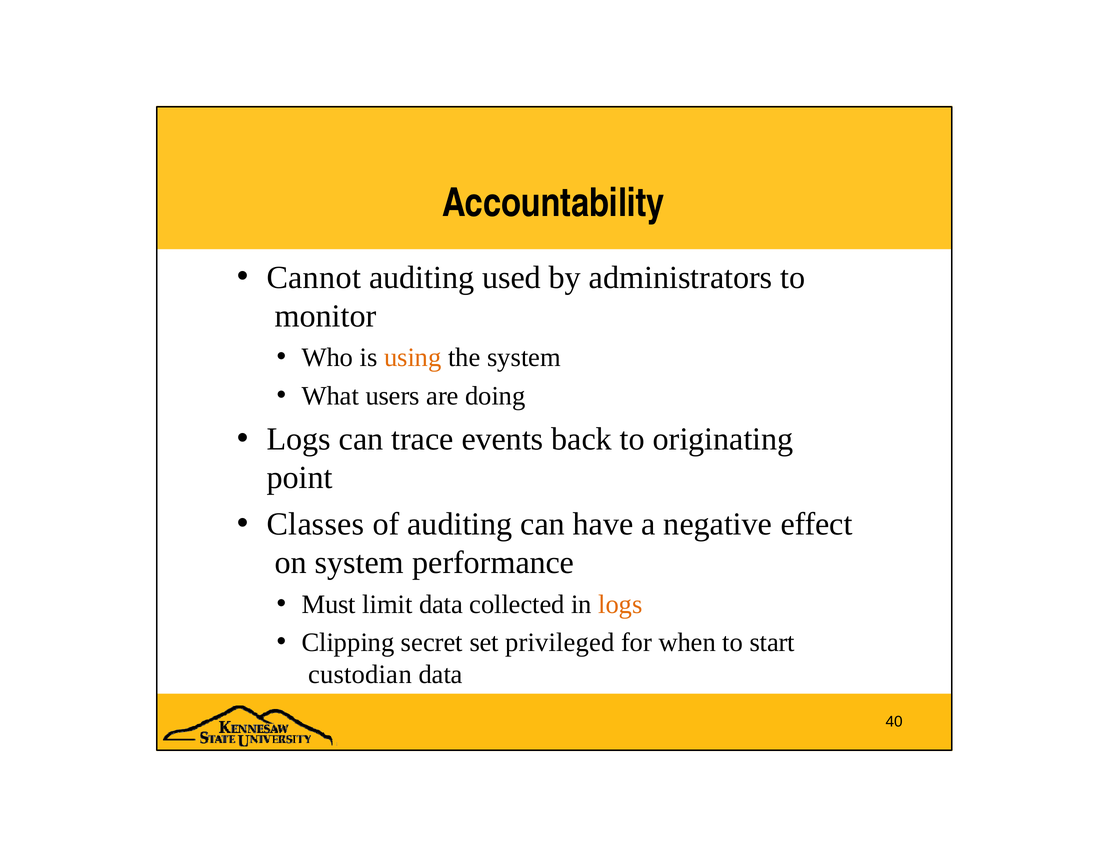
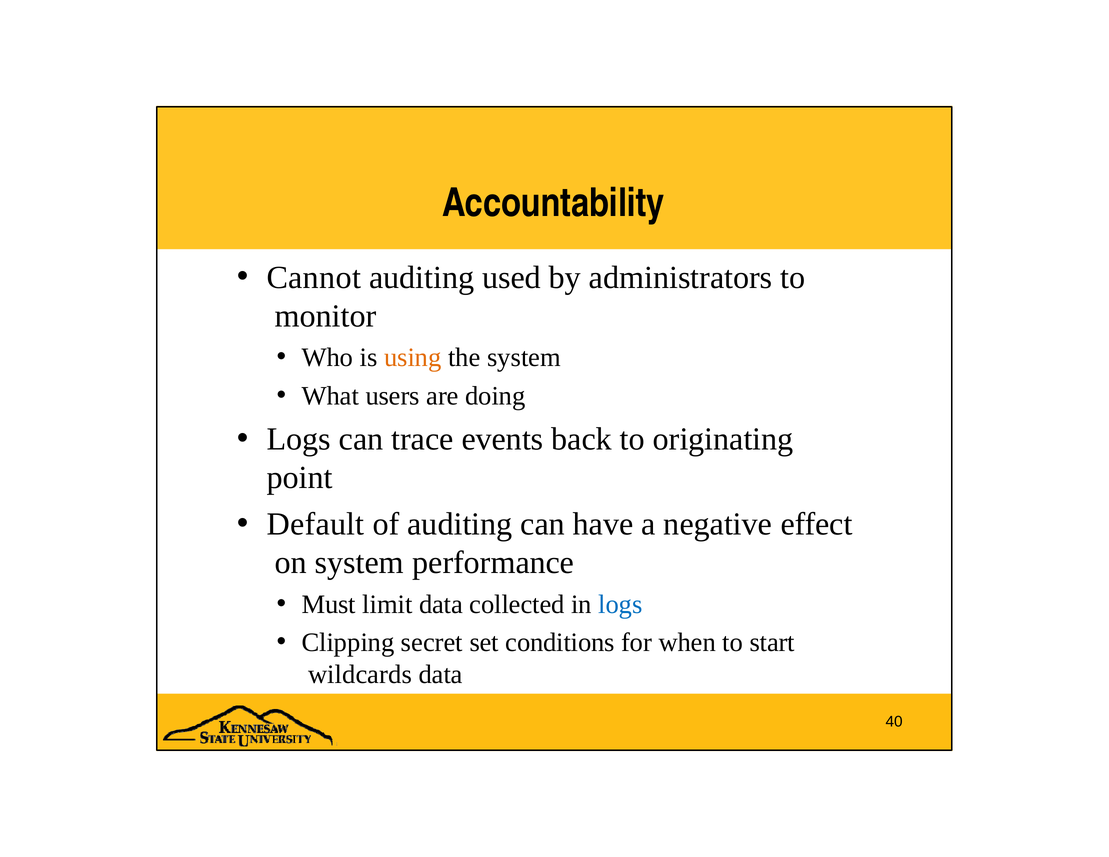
Classes: Classes -> Default
logs at (620, 604) colour: orange -> blue
privileged: privileged -> conditions
custodian: custodian -> wildcards
